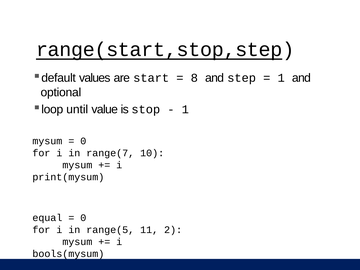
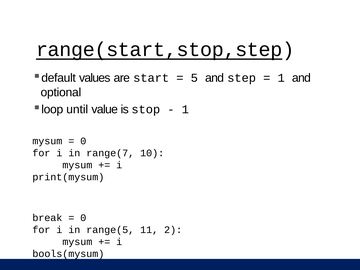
8: 8 -> 5
equal: equal -> break
